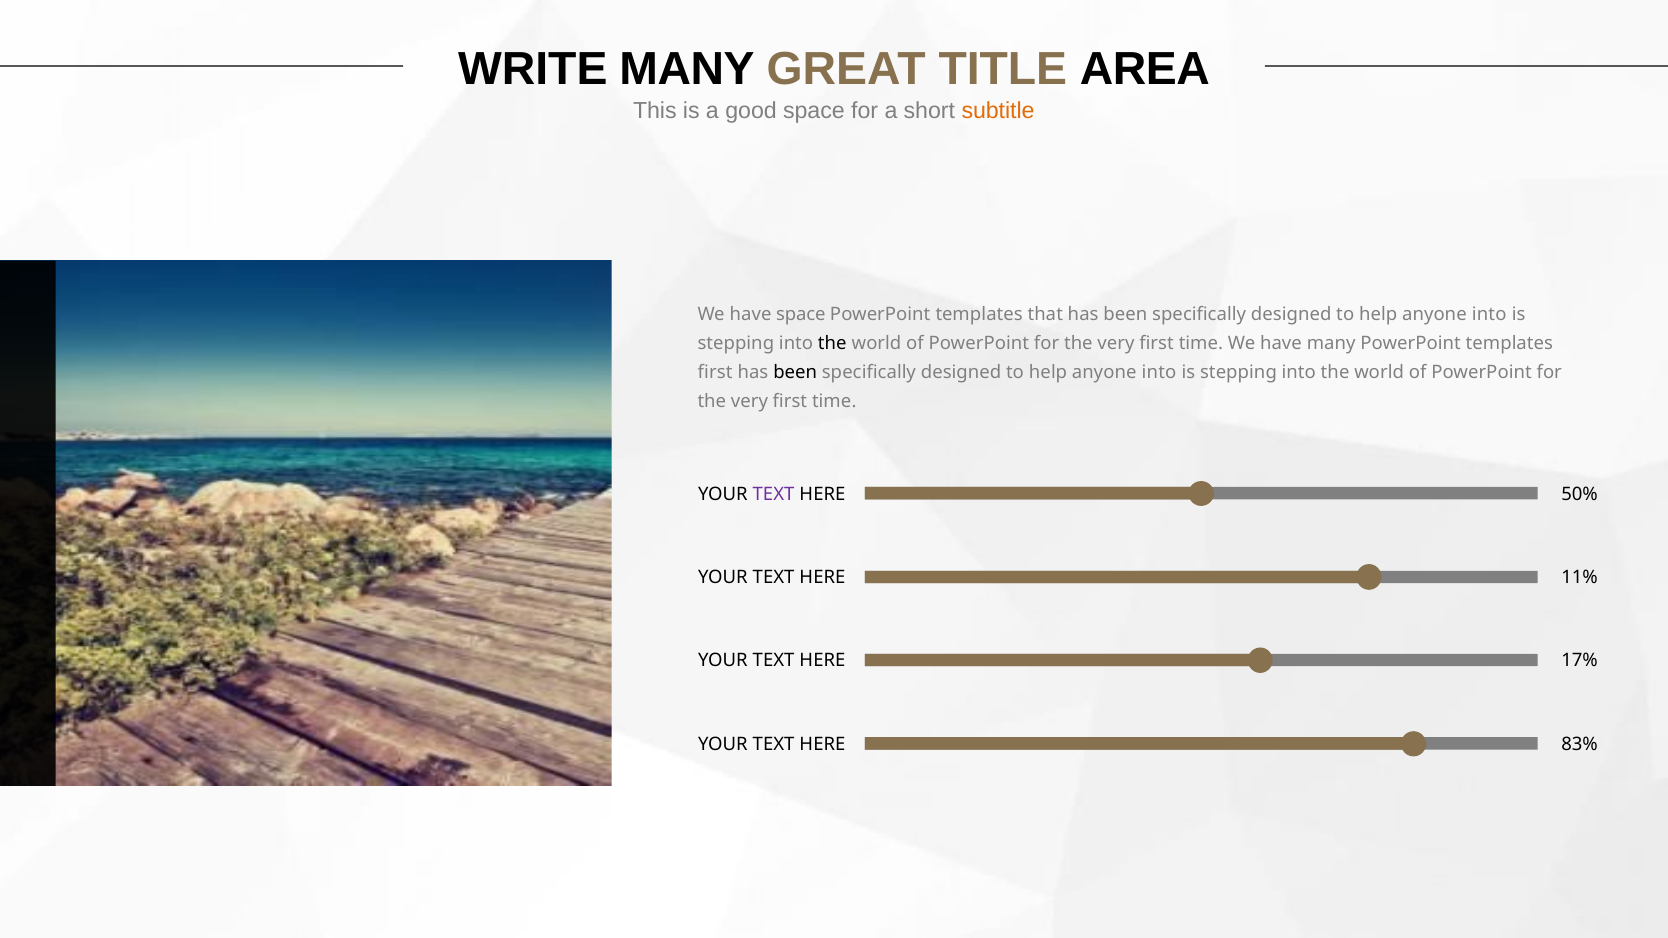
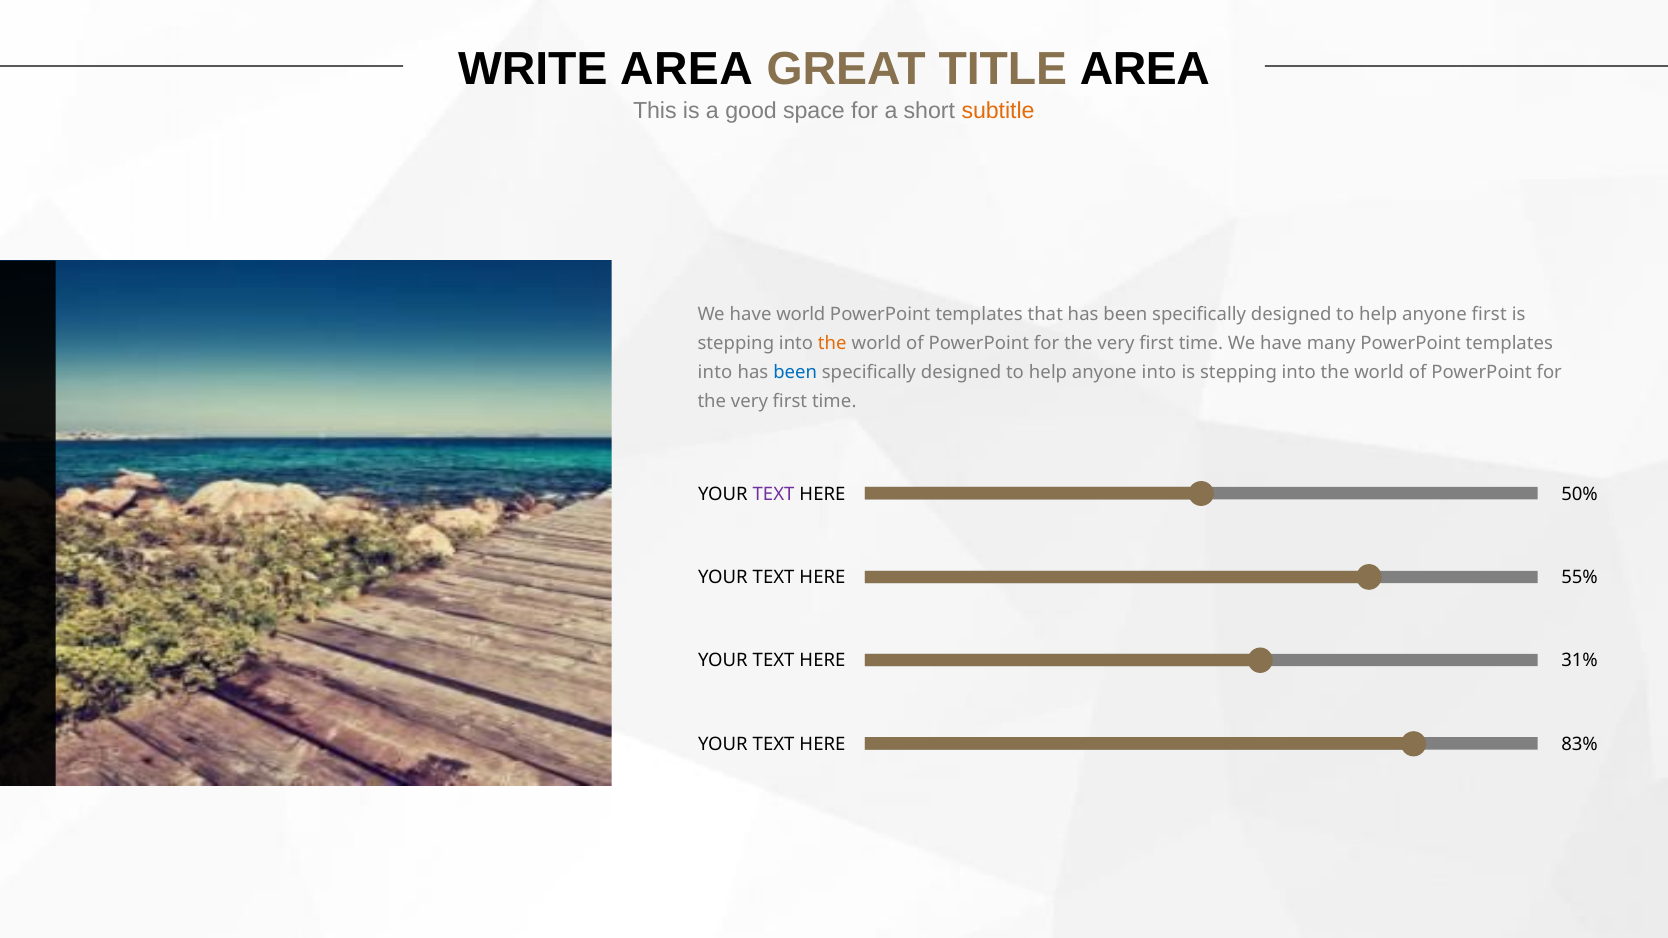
WRITE MANY: MANY -> AREA
have space: space -> world
into at (1489, 314): into -> first
the at (832, 343) colour: black -> orange
first at (715, 372): first -> into
been at (795, 372) colour: black -> blue
11%: 11% -> 55%
17%: 17% -> 31%
